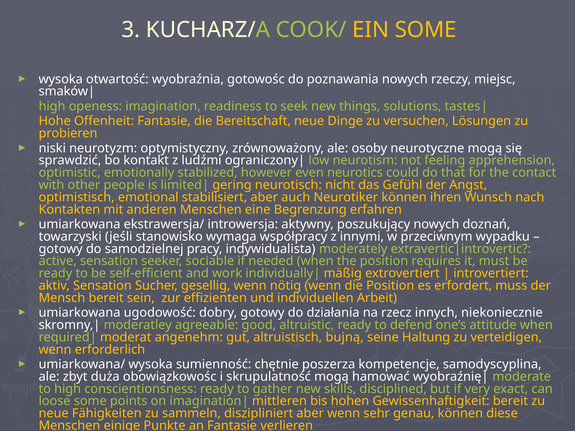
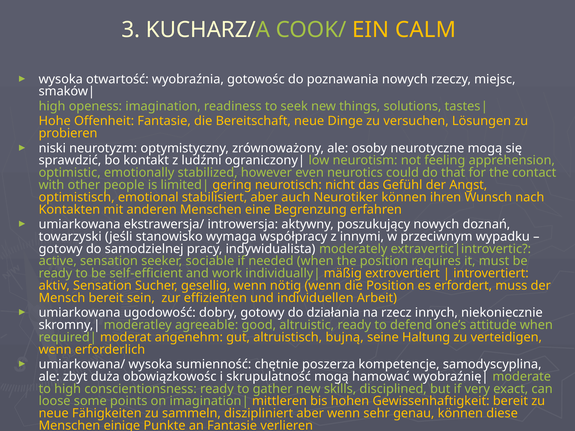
EIN SOME: SOME -> CALM
